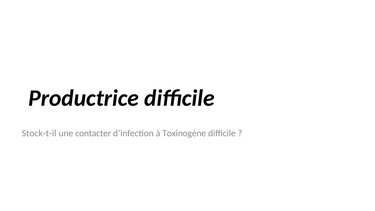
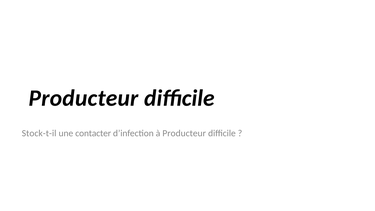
Productrice at (84, 98): Productrice -> Producteur
à Toxinogène: Toxinogène -> Producteur
